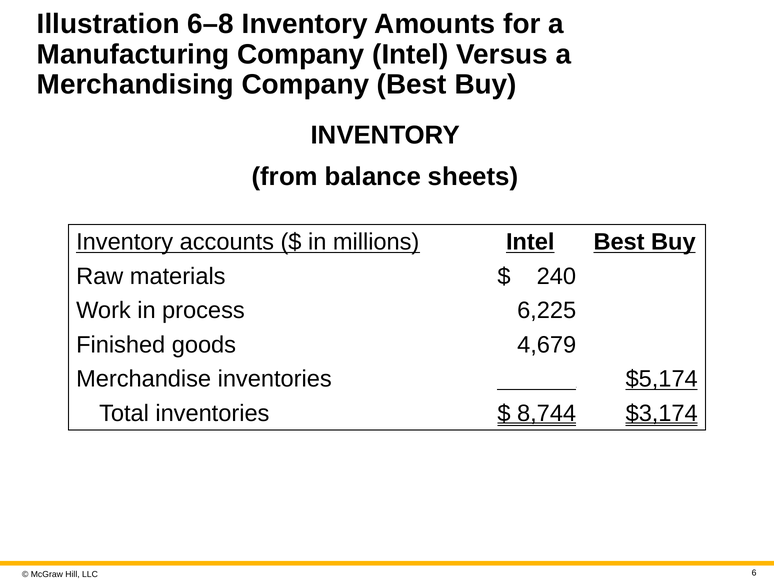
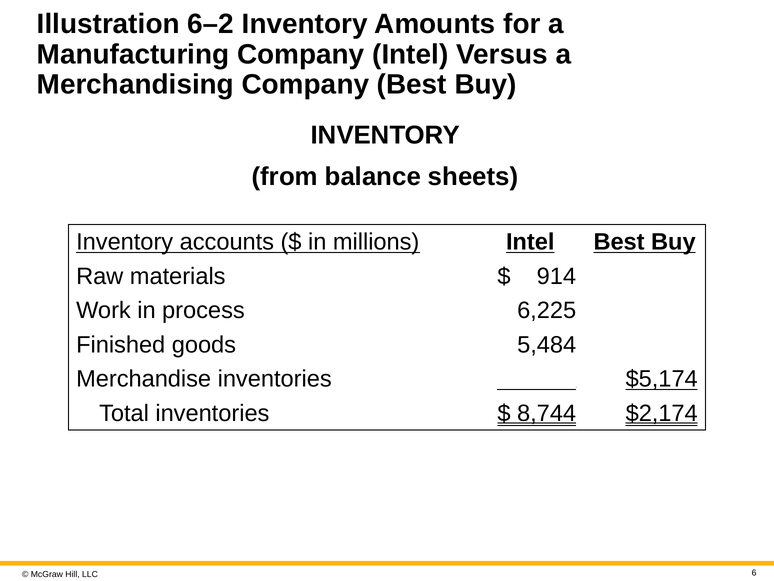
6–8: 6–8 -> 6–2
240: 240 -> 914
4,679: 4,679 -> 5,484
$3,174: $3,174 -> $2,174
